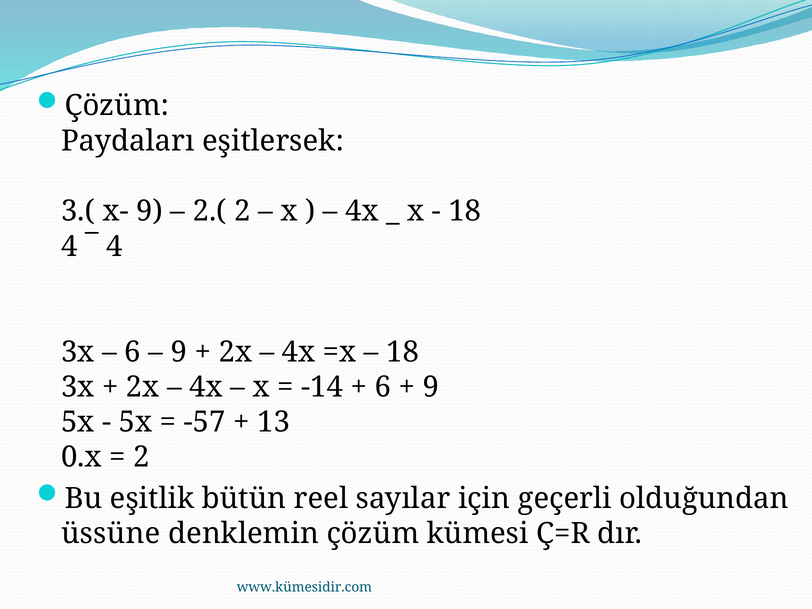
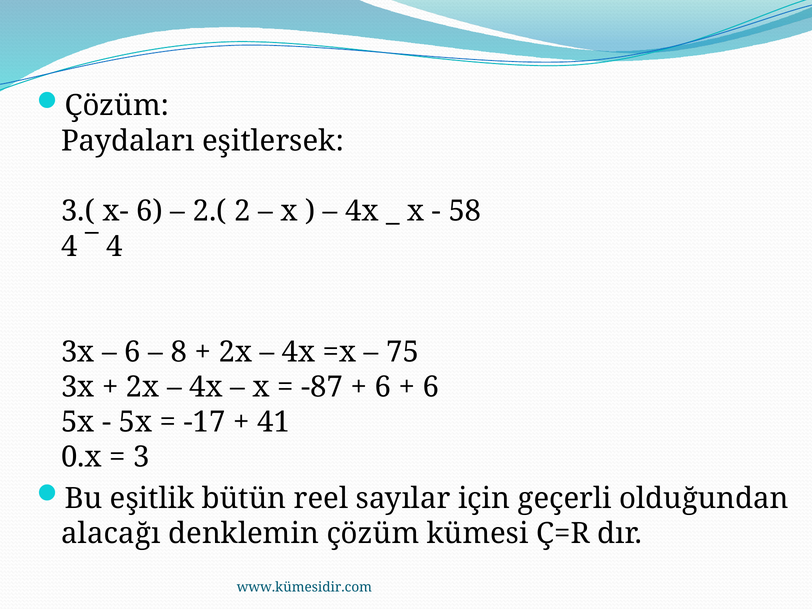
x- 9: 9 -> 6
18 at (465, 211): 18 -> 58
9 at (179, 352): 9 -> 8
18 at (403, 352): 18 -> 75
-14: -14 -> -87
9 at (431, 387): 9 -> 6
-57: -57 -> -17
13: 13 -> 41
2 at (142, 457): 2 -> 3
üssüne: üssüne -> alacağı
